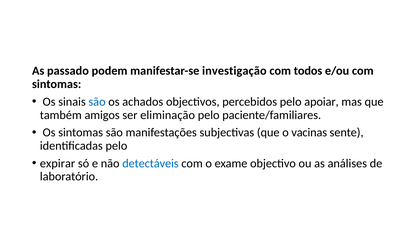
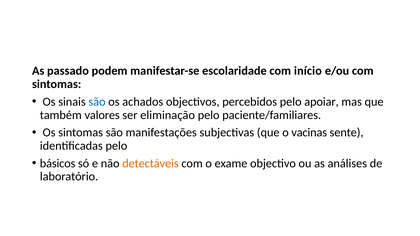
investigação: investigação -> escolaridade
todos: todos -> início
amigos: amigos -> valores
expirar: expirar -> básicos
detectáveis colour: blue -> orange
